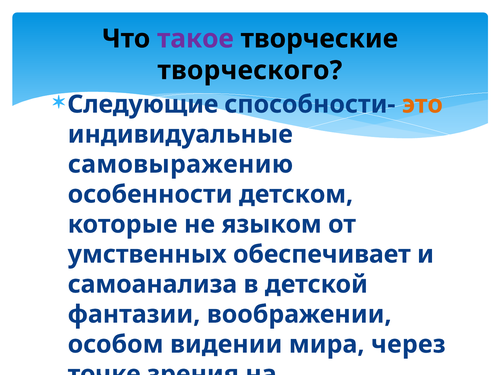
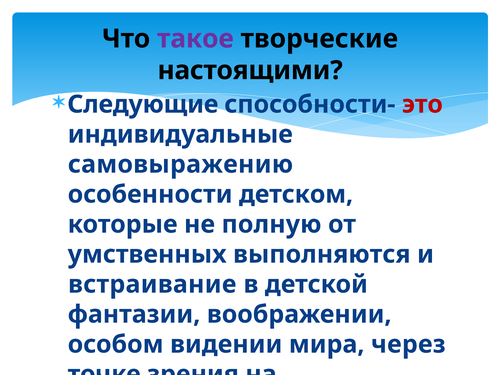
творческого: творческого -> настоящими
это colour: orange -> red
языком: языком -> полную
обеспечивает: обеспечивает -> выполняются
самоанализа: самоанализа -> встраивание
